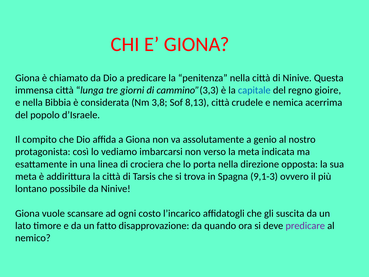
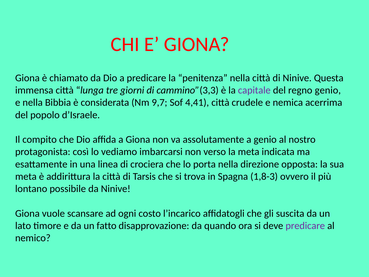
capitale colour: blue -> purple
regno gioire: gioire -> genio
3,8: 3,8 -> 9,7
8,13: 8,13 -> 4,41
9,1-3: 9,1-3 -> 1,8-3
